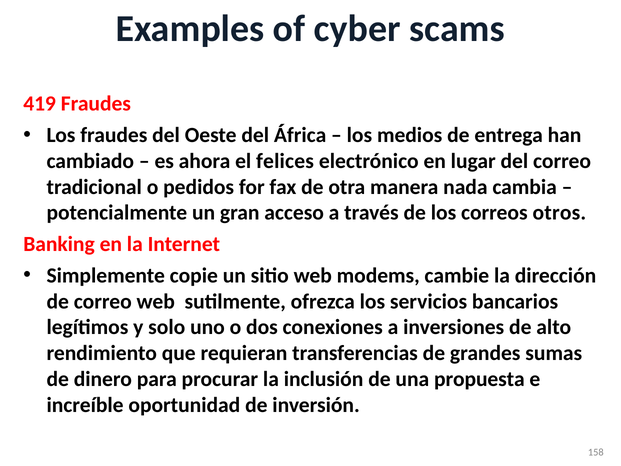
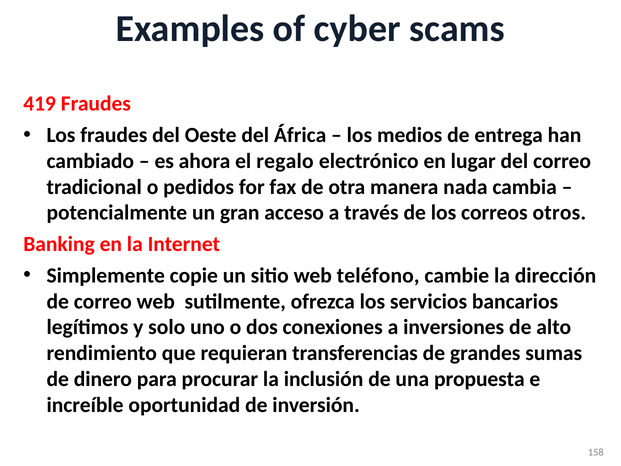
felices: felices -> regalo
modems: modems -> teléfono
